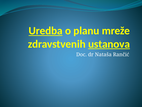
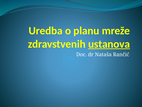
Uredba underline: present -> none
